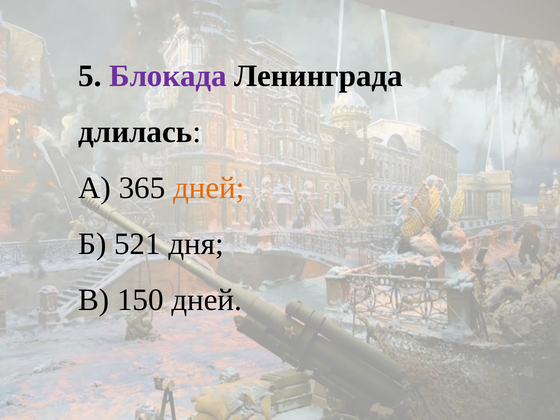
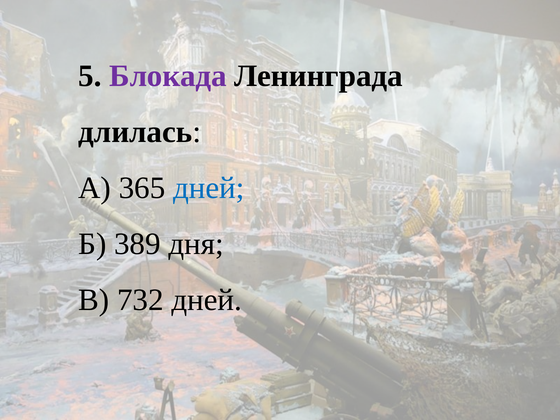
дней at (209, 188) colour: orange -> blue
521: 521 -> 389
150: 150 -> 732
